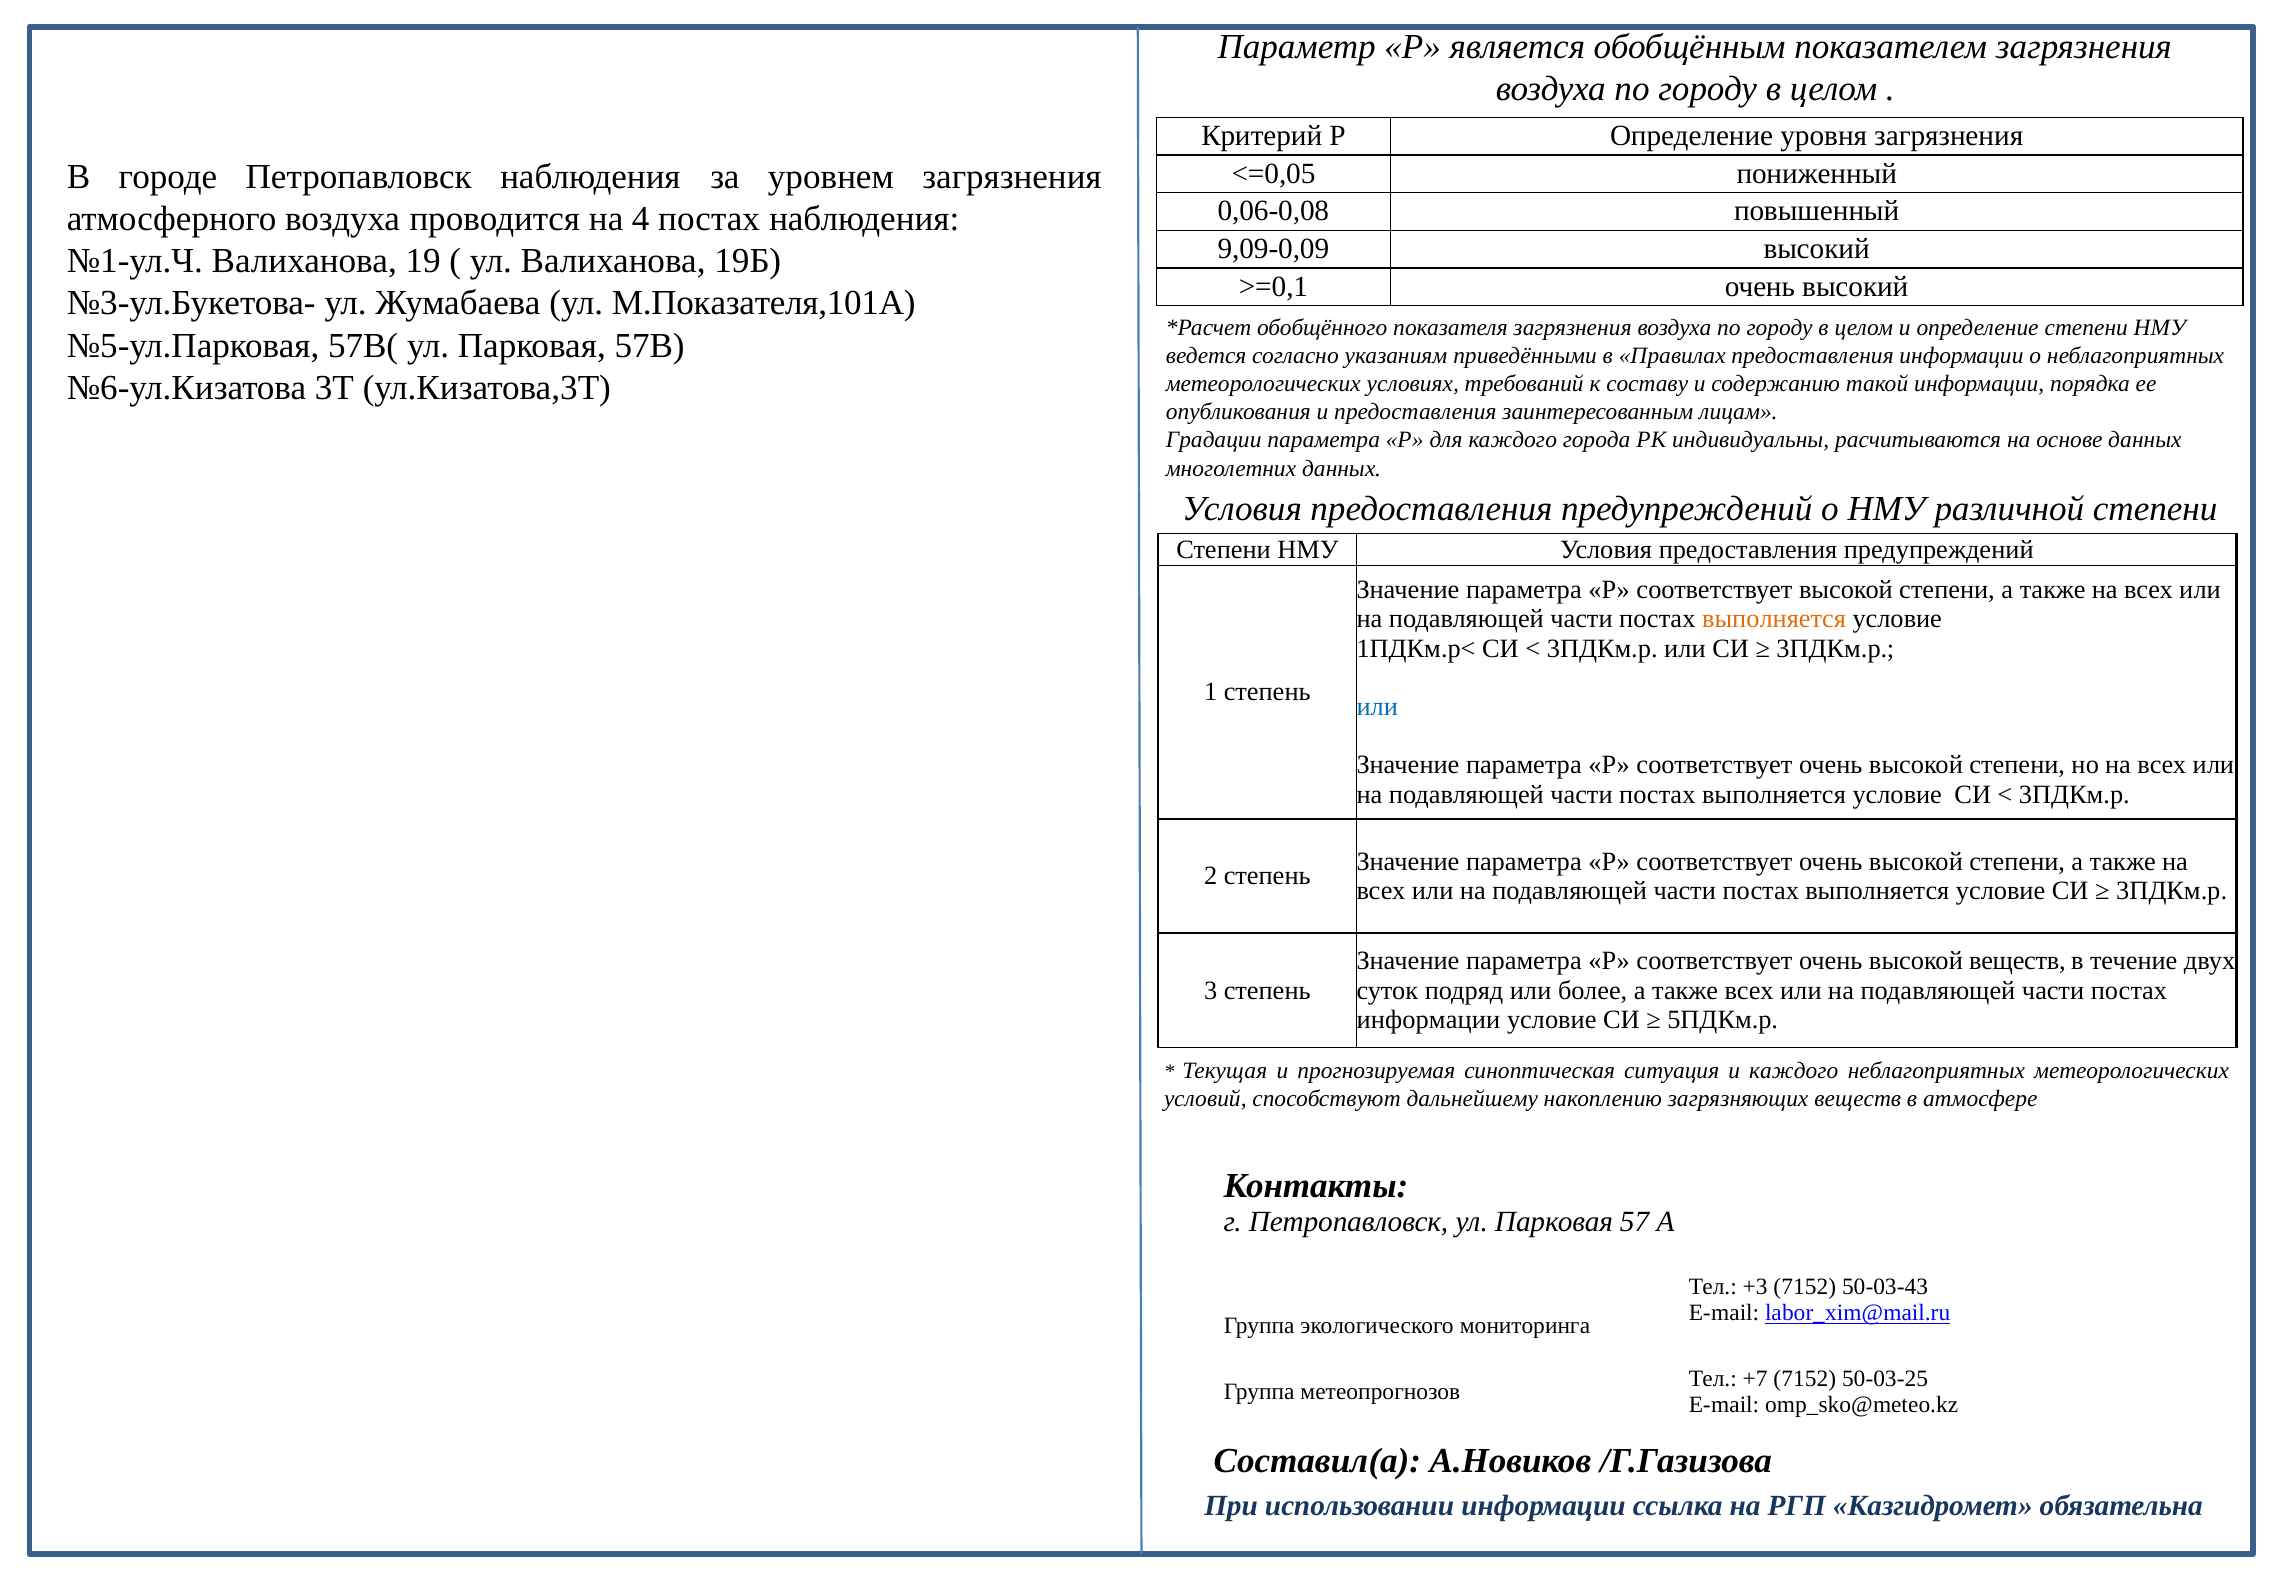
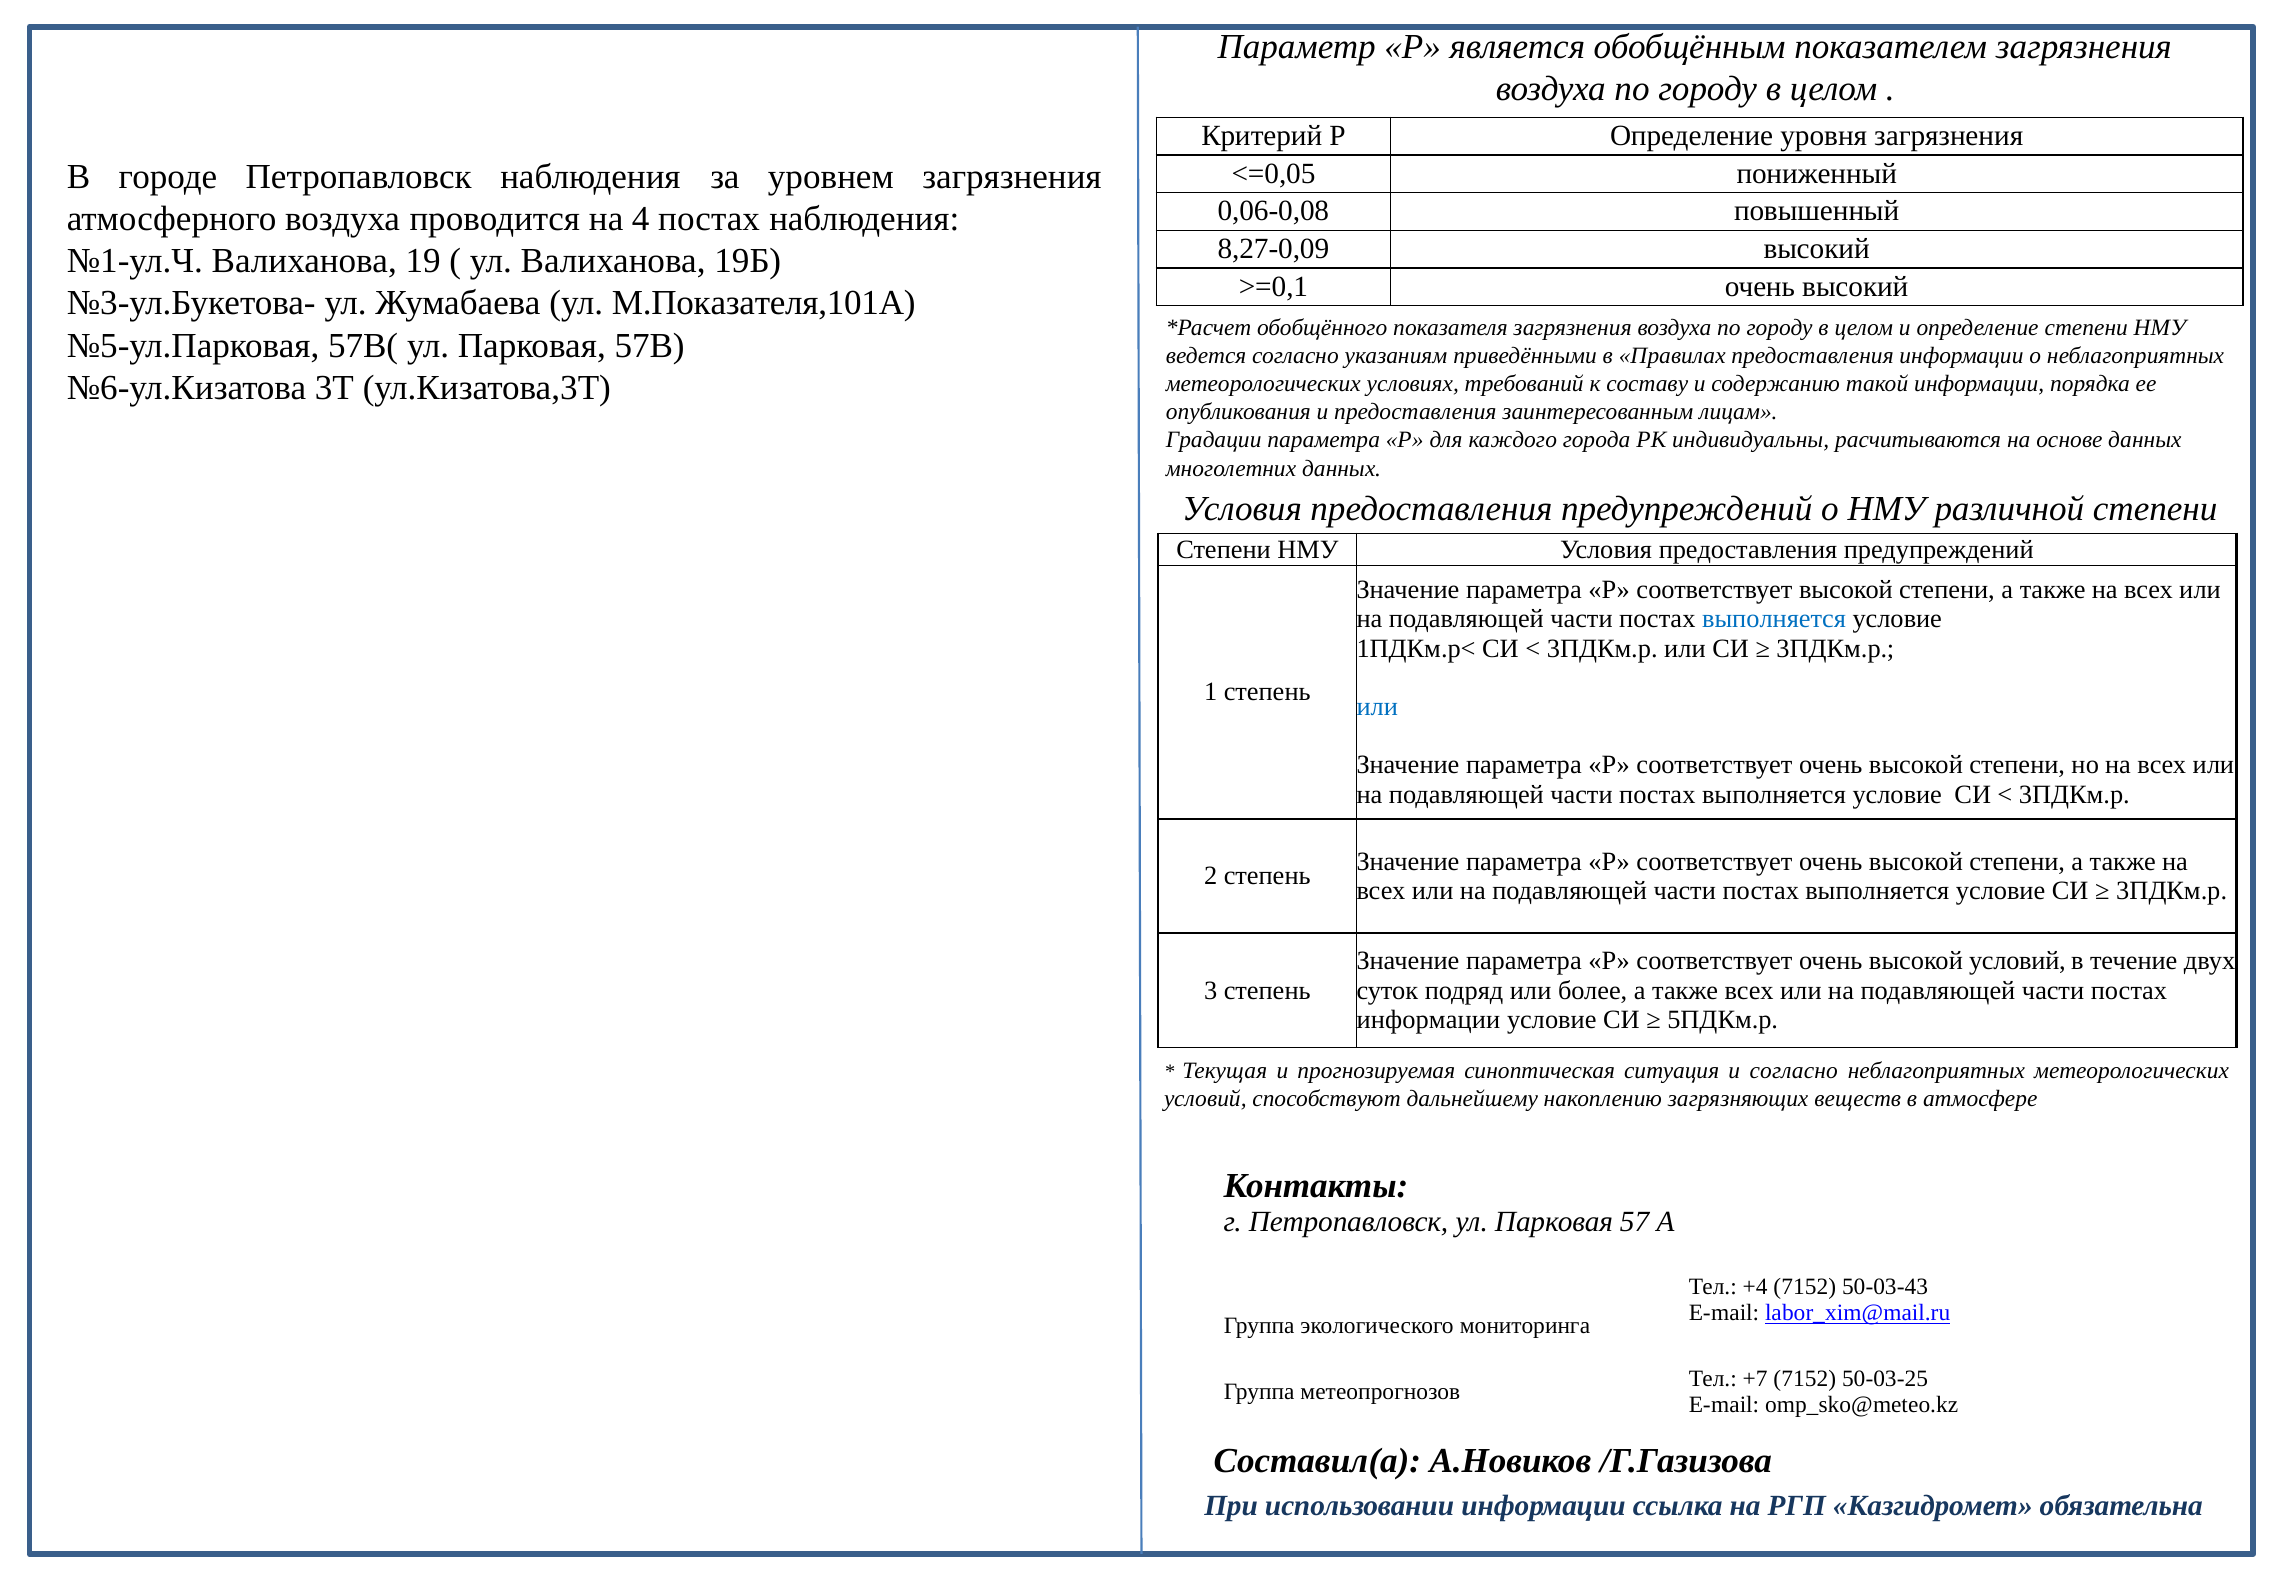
9,09-0,09: 9,09-0,09 -> 8,27-0,09
выполняется at (1774, 619) colour: orange -> blue
высокой веществ: веществ -> условий
и каждого: каждого -> согласно
+3: +3 -> +4
